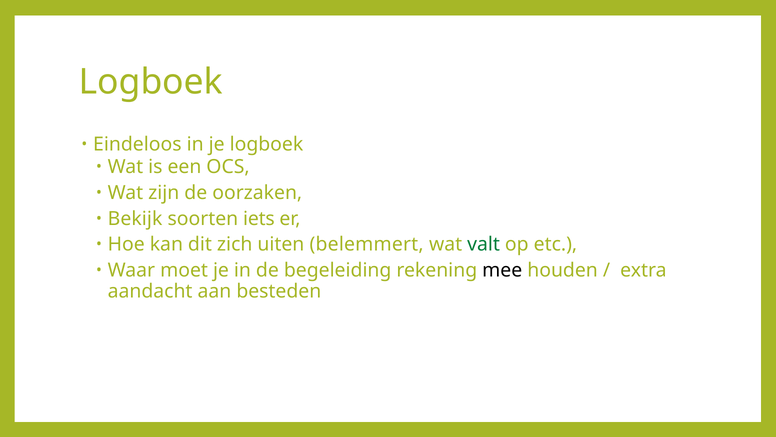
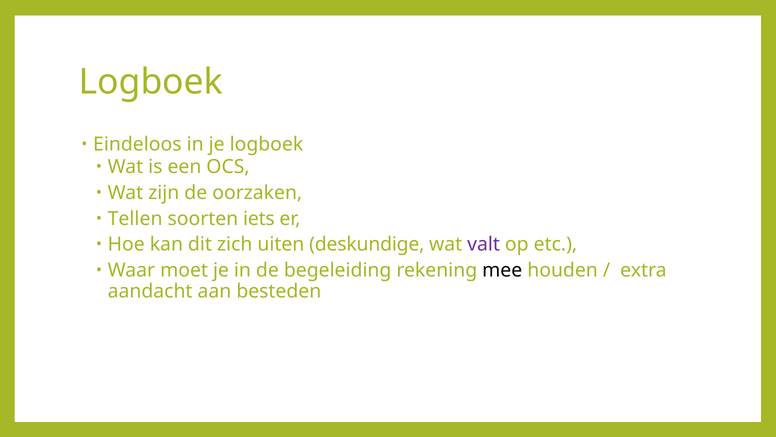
Bekijk: Bekijk -> Tellen
belemmert: belemmert -> deskundige
valt colour: green -> purple
